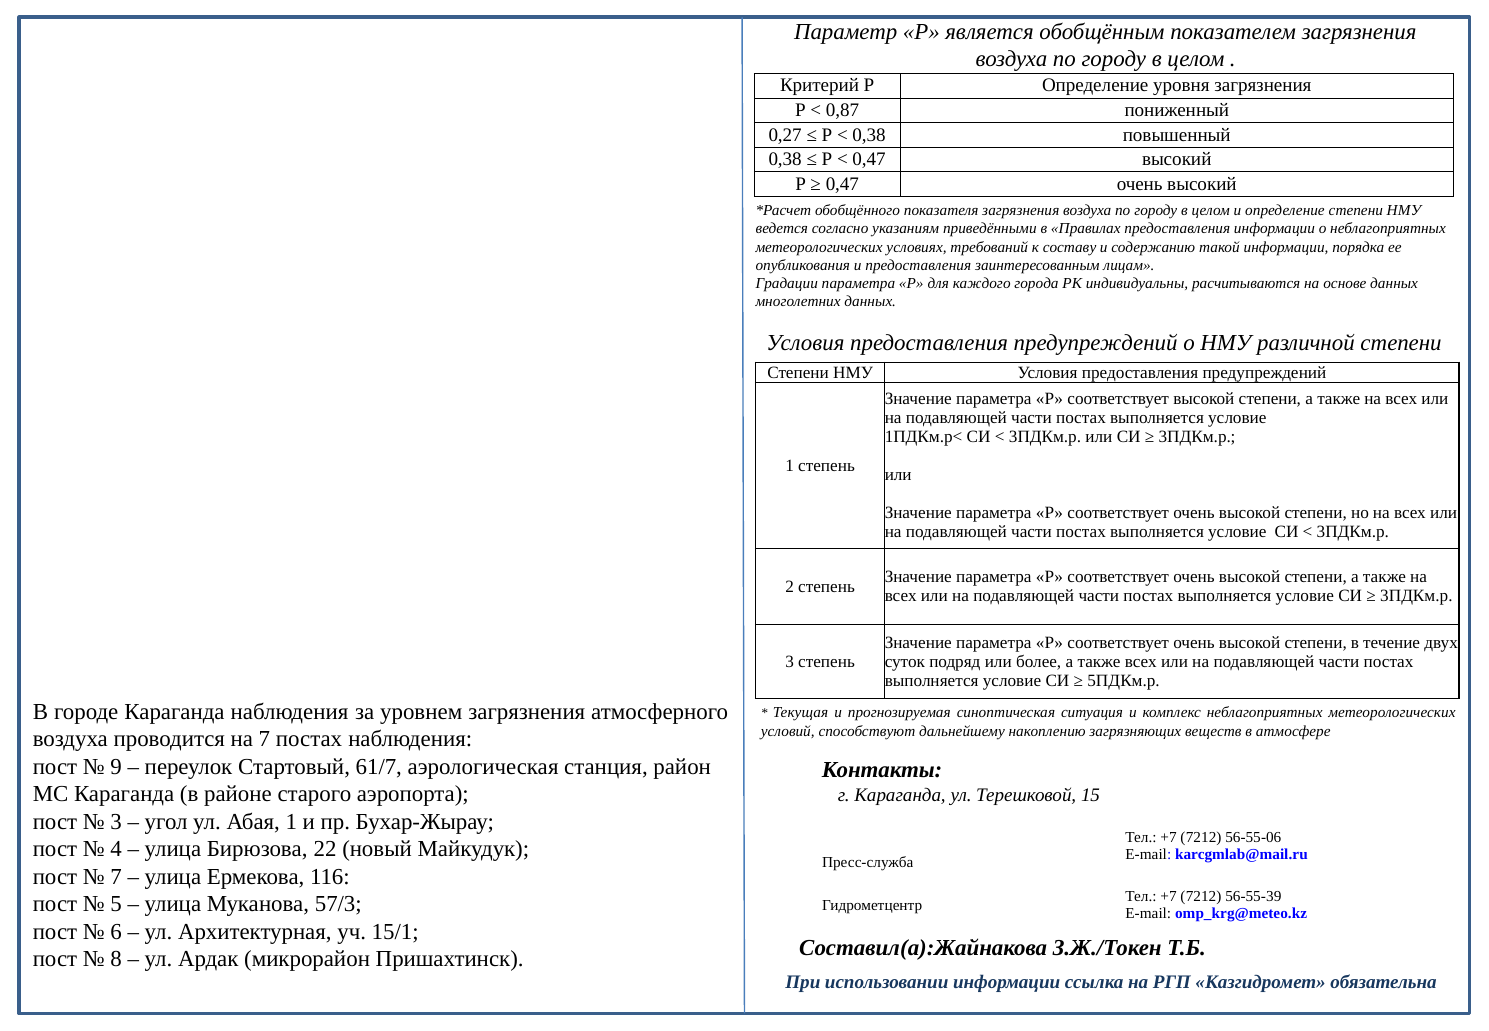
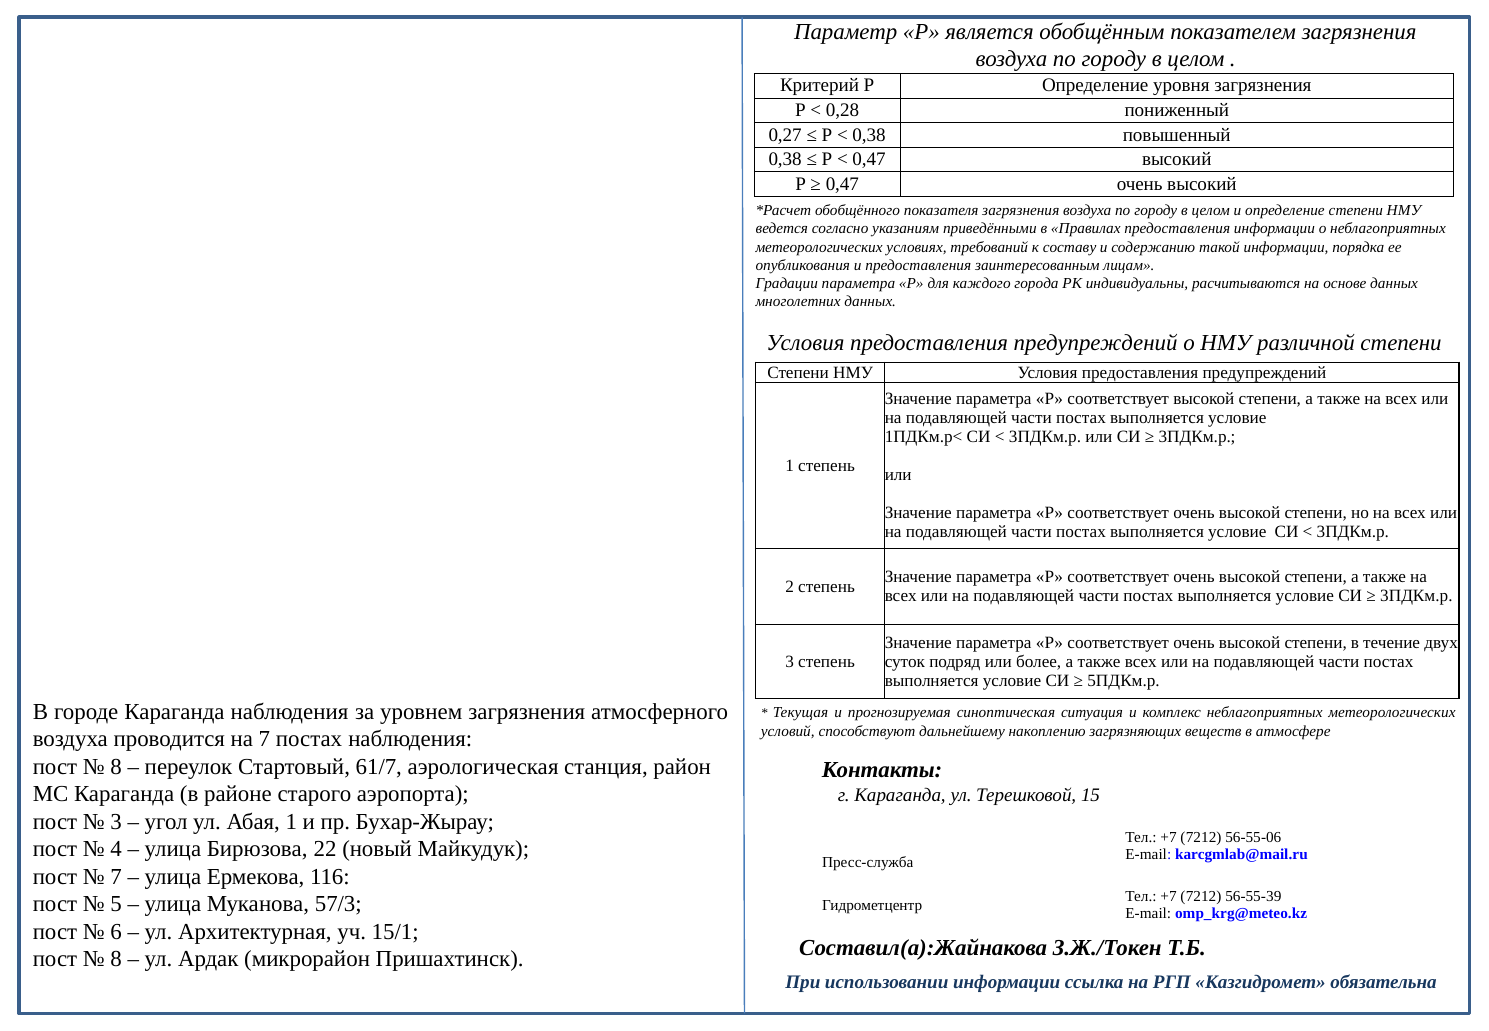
0,87: 0,87 -> 0,28
9 at (116, 767): 9 -> 8
